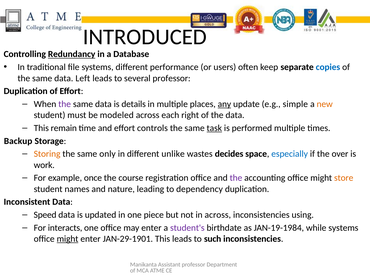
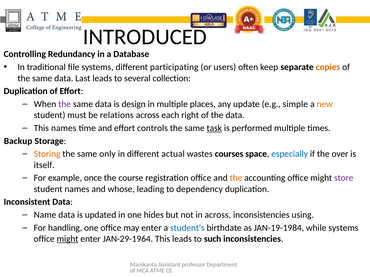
Redundancy underline: present -> none
performance: performance -> participating
copies colour: blue -> orange
Left: Left -> Last
several professor: professor -> collection
details: details -> design
any underline: present -> none
modeled: modeled -> relations
This remain: remain -> names
unlike: unlike -> actual
decides: decides -> courses
work: work -> itself
the at (236, 178) colour: purple -> orange
store colour: orange -> purple
nature: nature -> whose
Speed: Speed -> Name
piece: piece -> hides
interacts: interacts -> handling
student's colour: purple -> blue
JAN-29-1901: JAN-29-1901 -> JAN-29-1964
